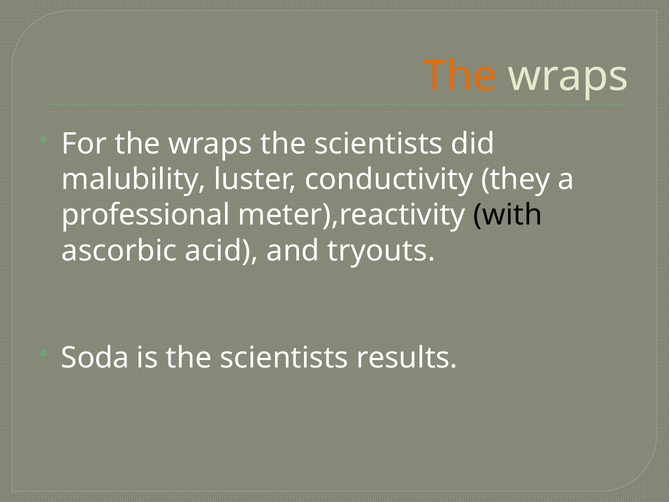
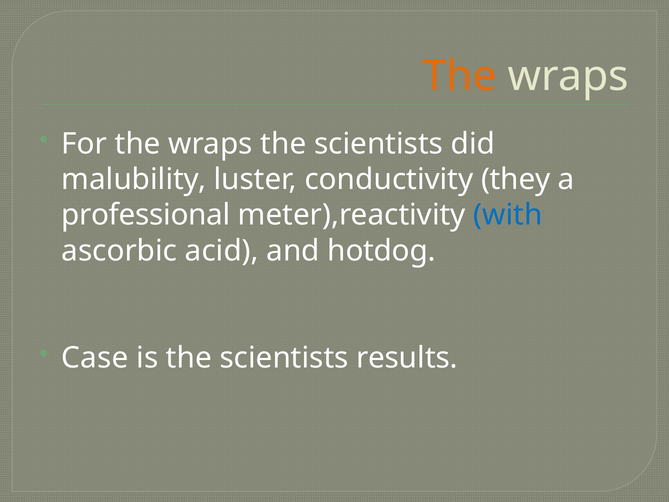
with colour: black -> blue
tryouts: tryouts -> hotdog
Soda: Soda -> Case
